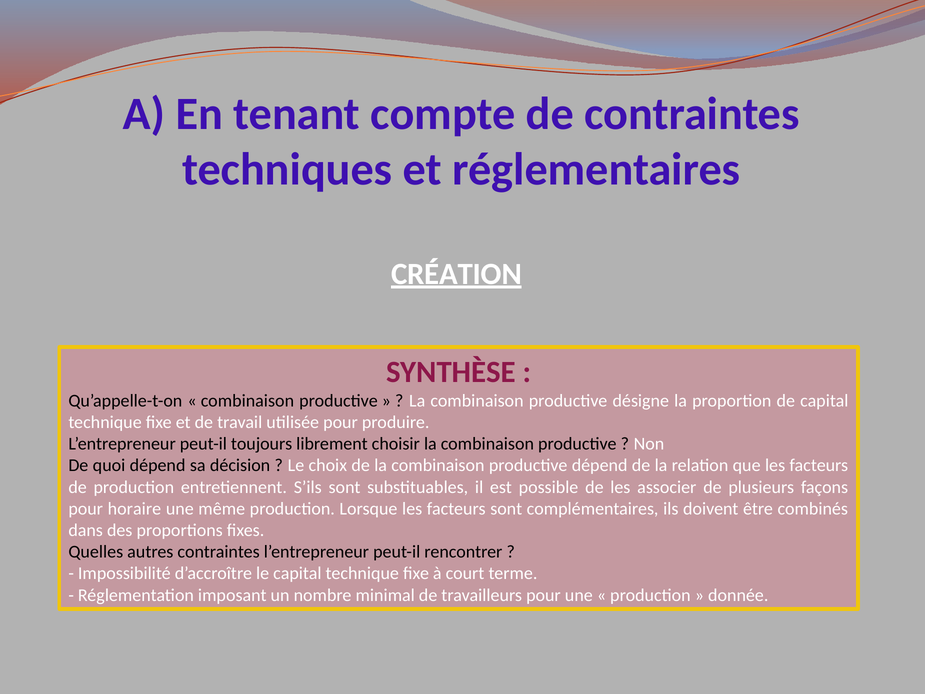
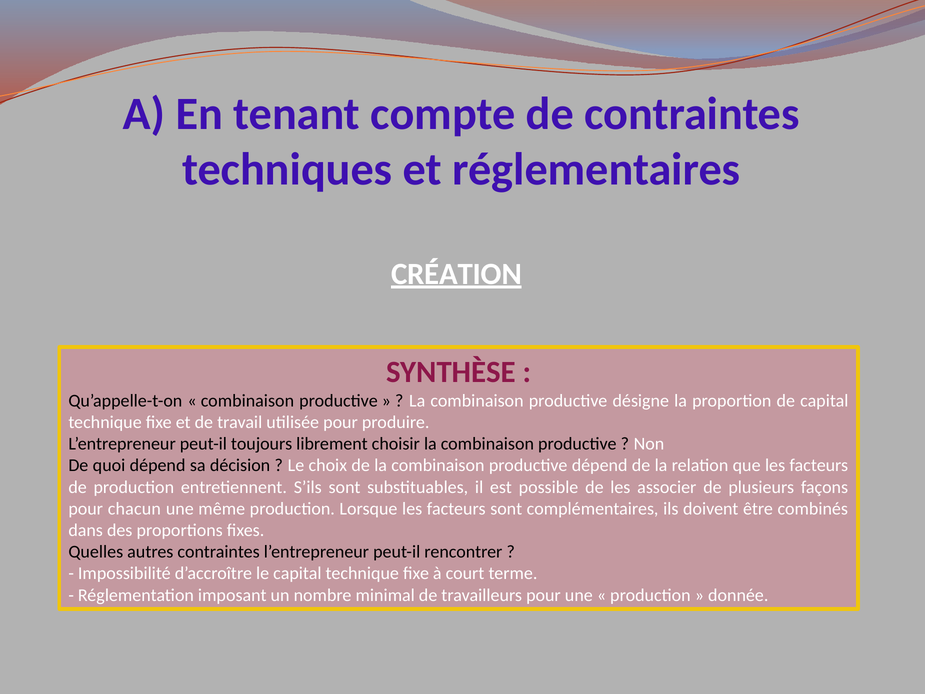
horaire: horaire -> chacun
